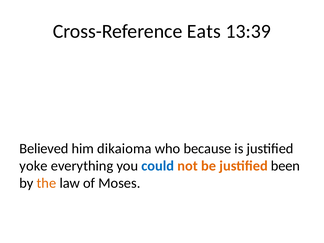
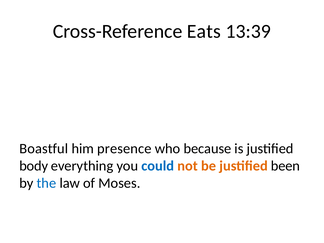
Believed: Believed -> Boastful
dikaioma: dikaioma -> presence
yoke: yoke -> body
the colour: orange -> blue
